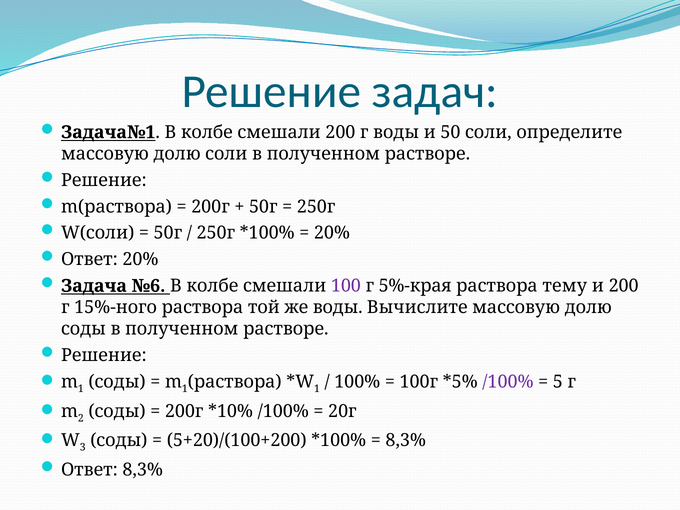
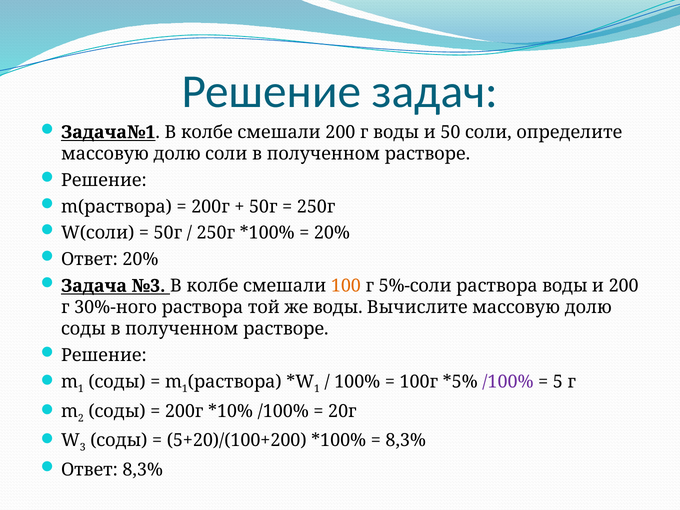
№6: №6 -> №3
100 colour: purple -> orange
5%-края: 5%-края -> 5%-соли
раствора тему: тему -> воды
15%-ного: 15%-ного -> 30%-ного
